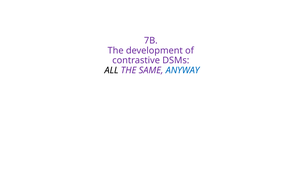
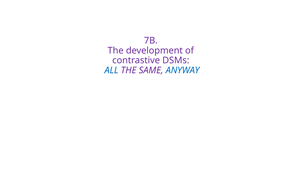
ALL colour: black -> blue
